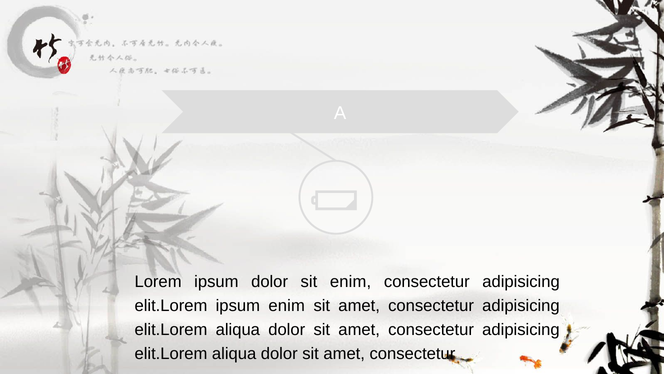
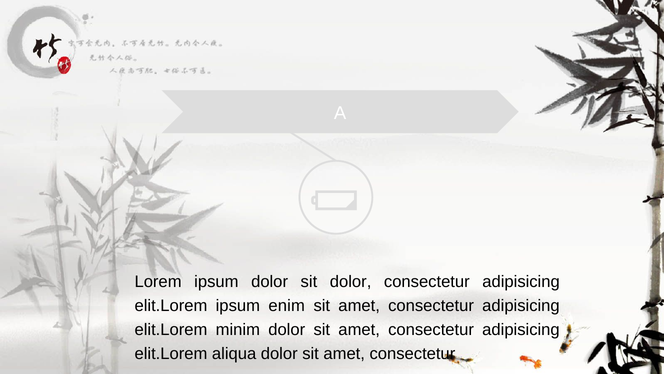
sit enim: enim -> dolor
aliqua at (238, 329): aliqua -> minim
